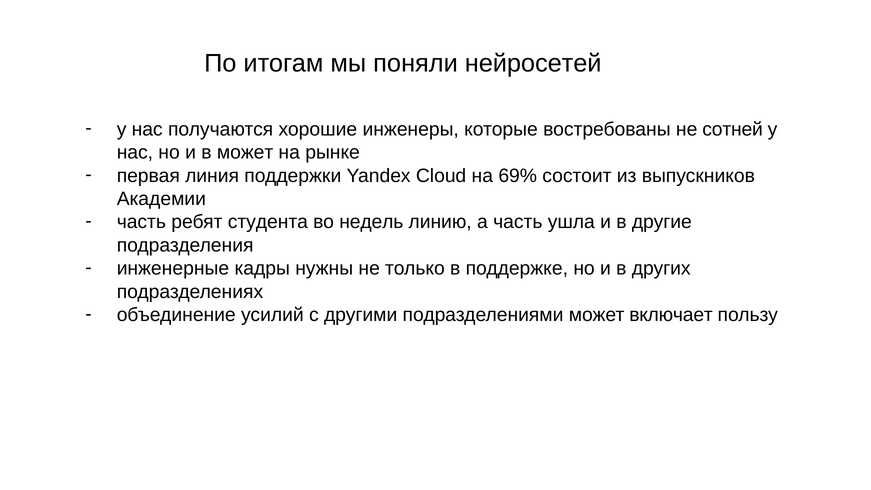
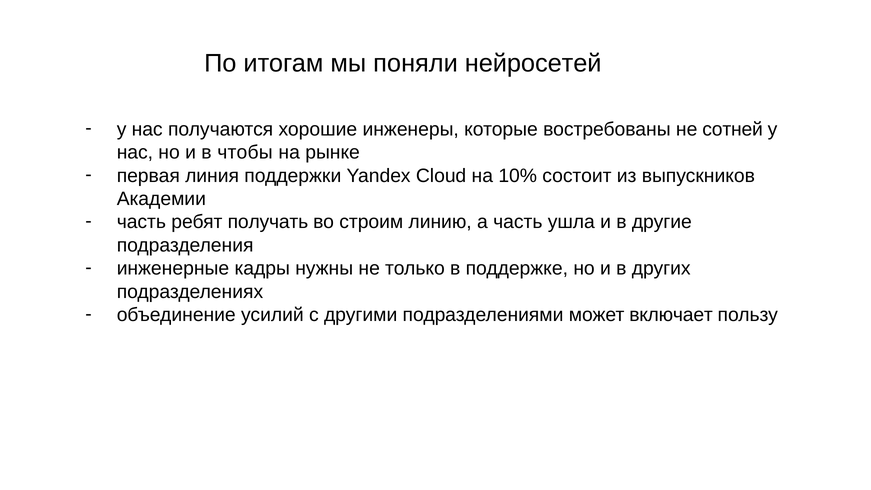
в может: может -> чтобы
69%: 69% -> 10%
студента: студента -> получать
недель: недель -> строим
